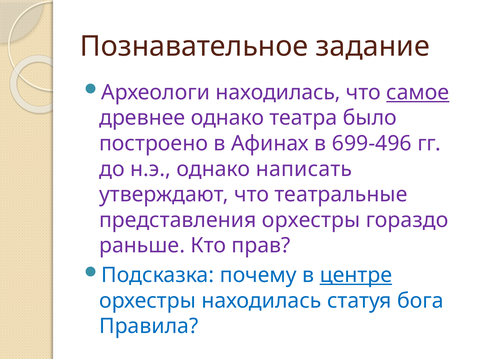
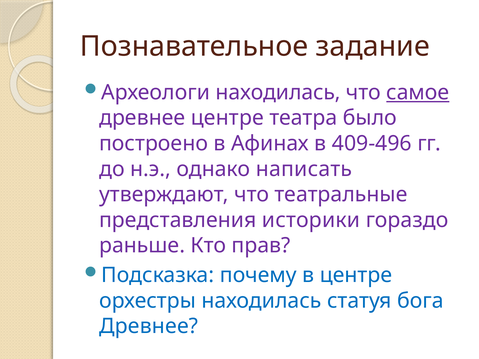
древнее однако: однако -> центре
699-496: 699-496 -> 409-496
представления орхестры: орхестры -> историки
центре at (356, 275) underline: present -> none
Правила at (149, 326): Правила -> Древнее
